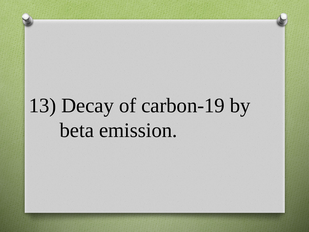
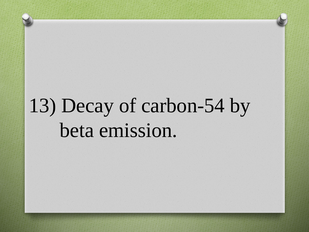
carbon-19: carbon-19 -> carbon-54
